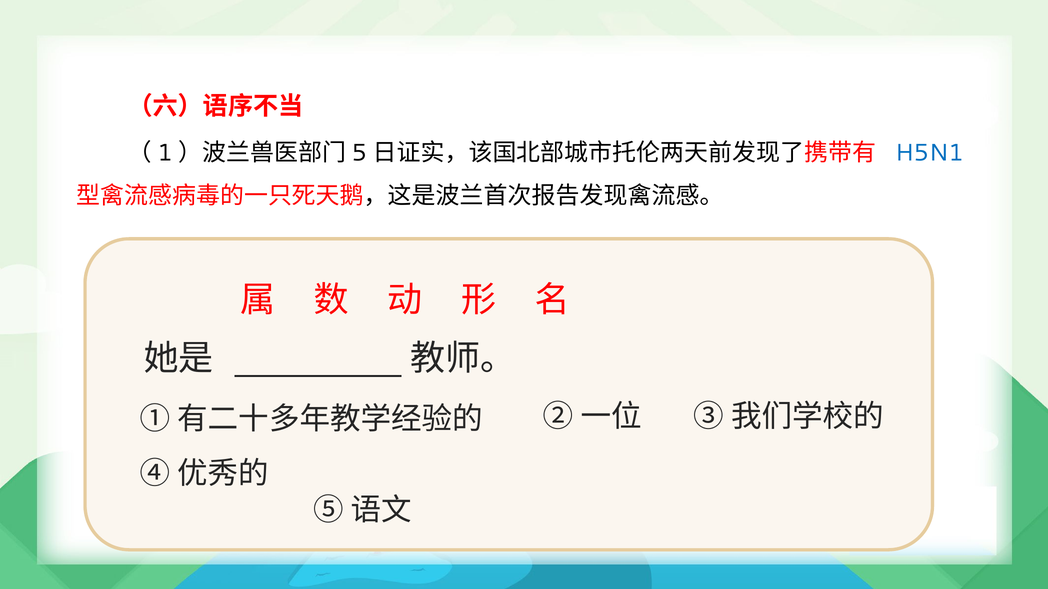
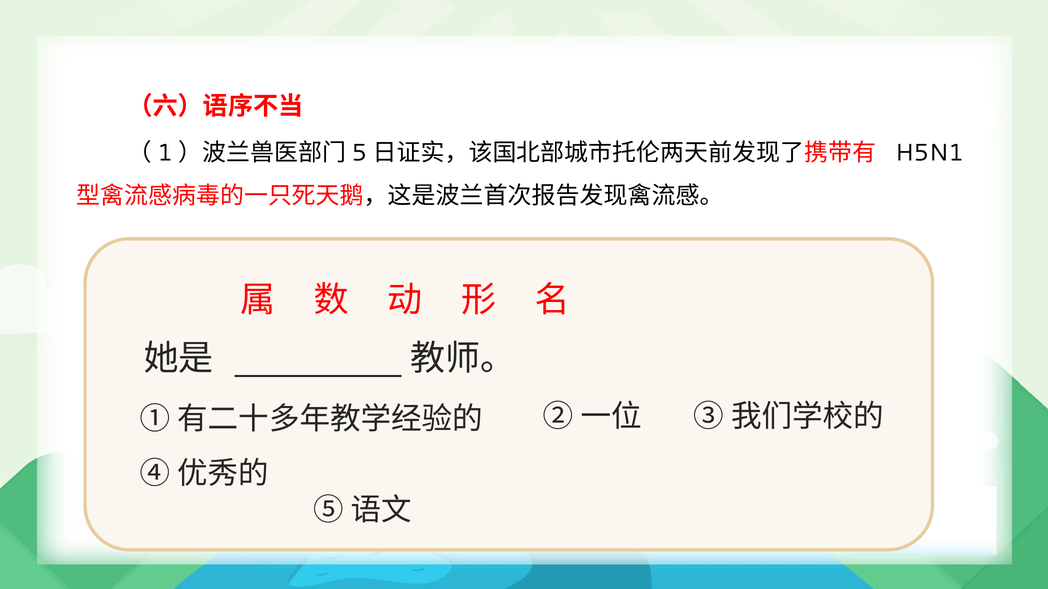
H5N1 colour: blue -> black
